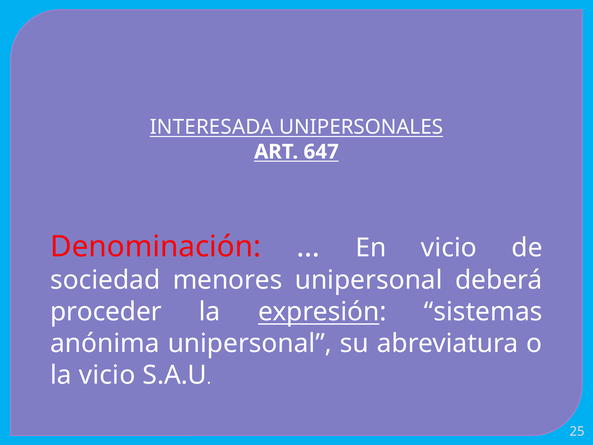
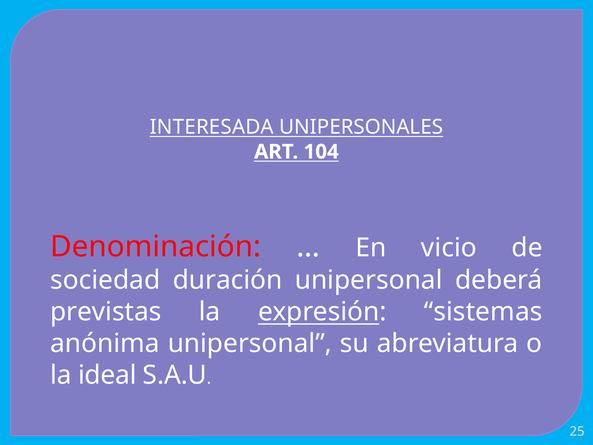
647: 647 -> 104
menores: menores -> duración
proceder: proceder -> previstas
la vicio: vicio -> ideal
